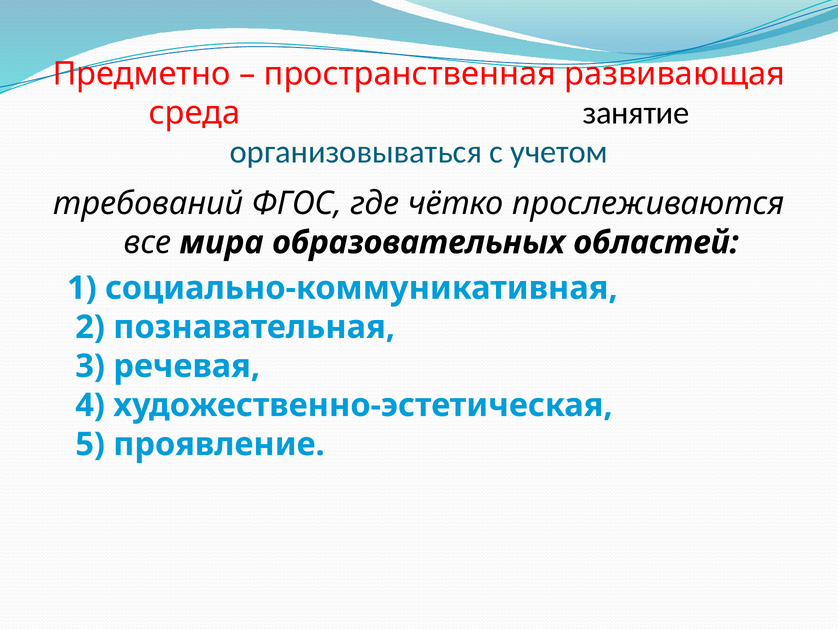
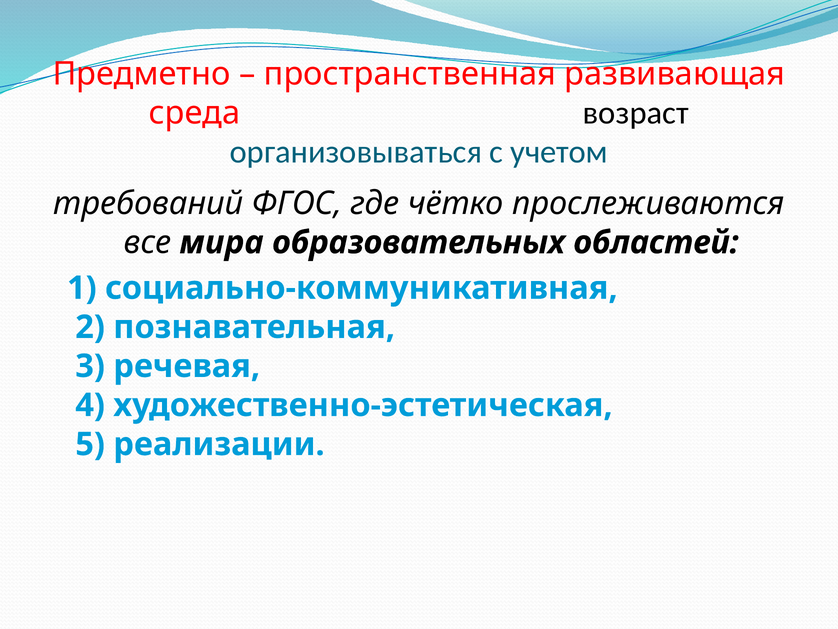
занятие: занятие -> возраст
проявление: проявление -> реализации
